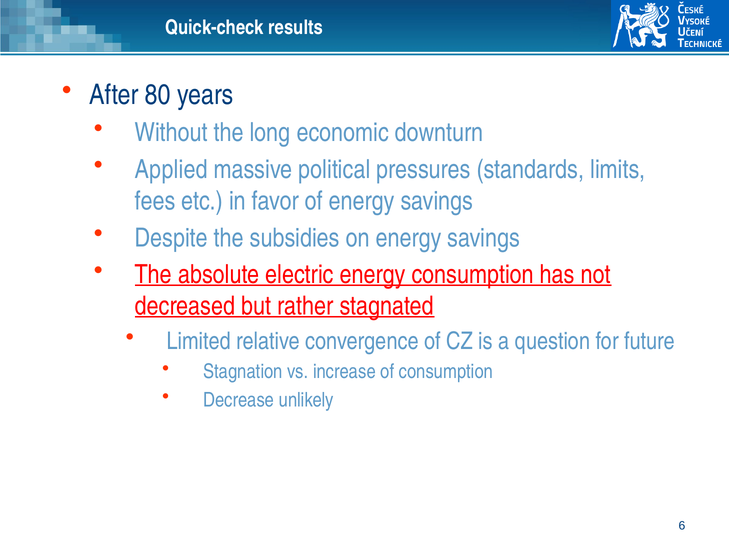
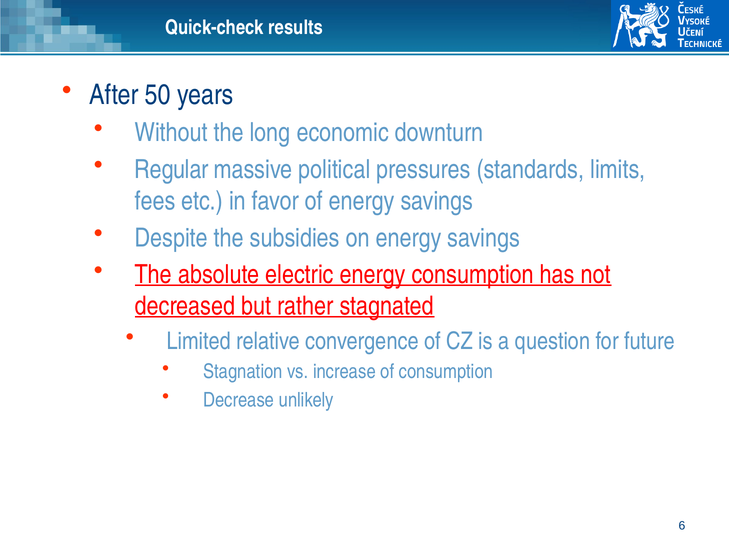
80: 80 -> 50
Applied: Applied -> Regular
